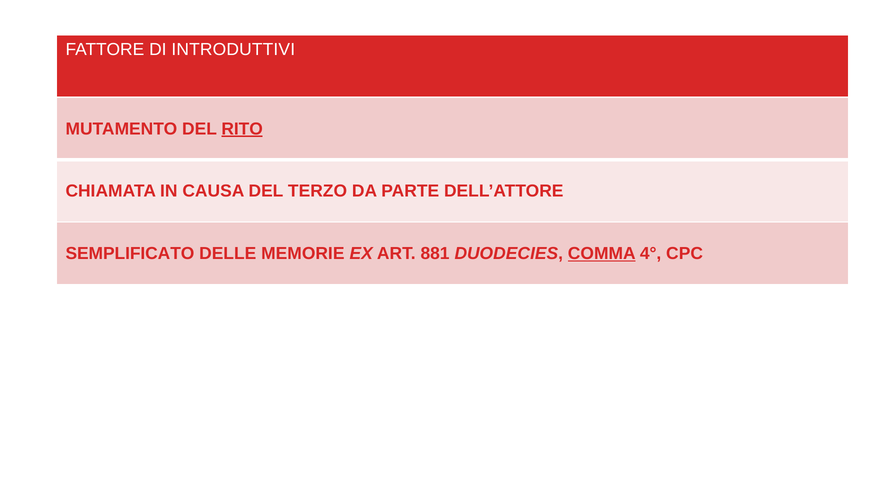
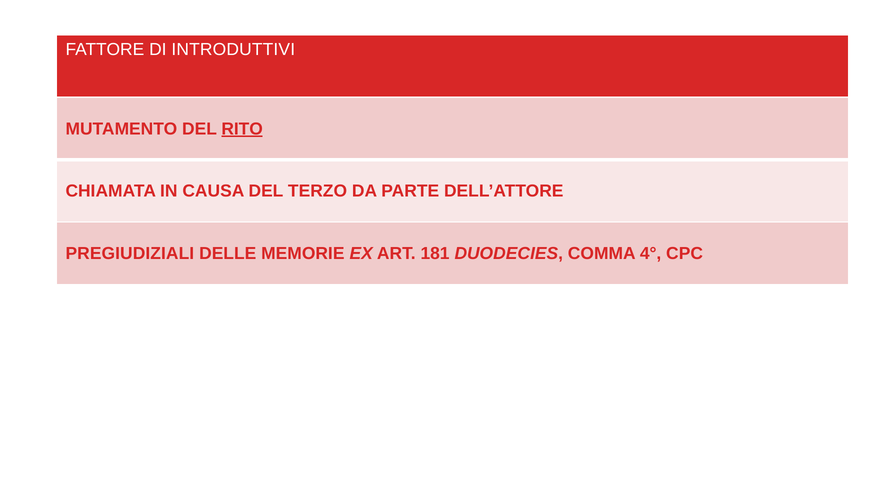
SEMPLIFICATO: SEMPLIFICATO -> PREGIUDIZIALI
881: 881 -> 181
COMMA underline: present -> none
